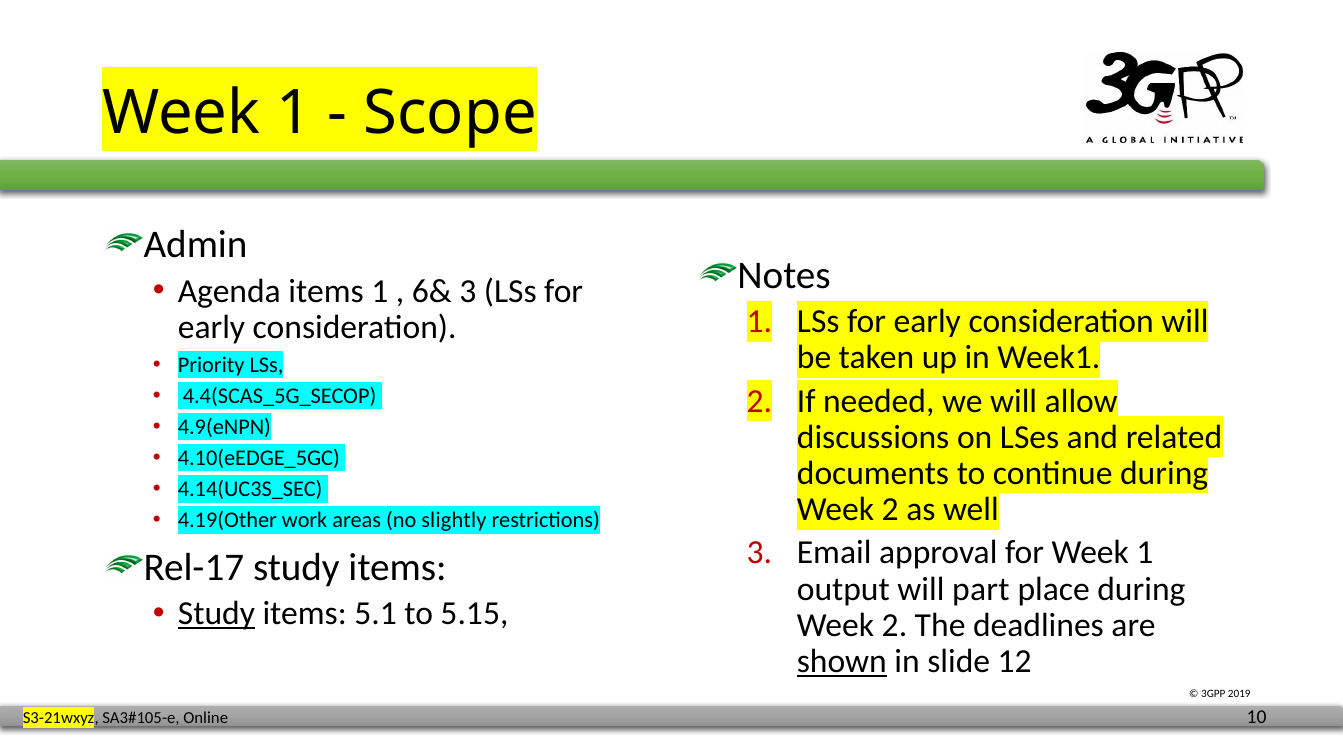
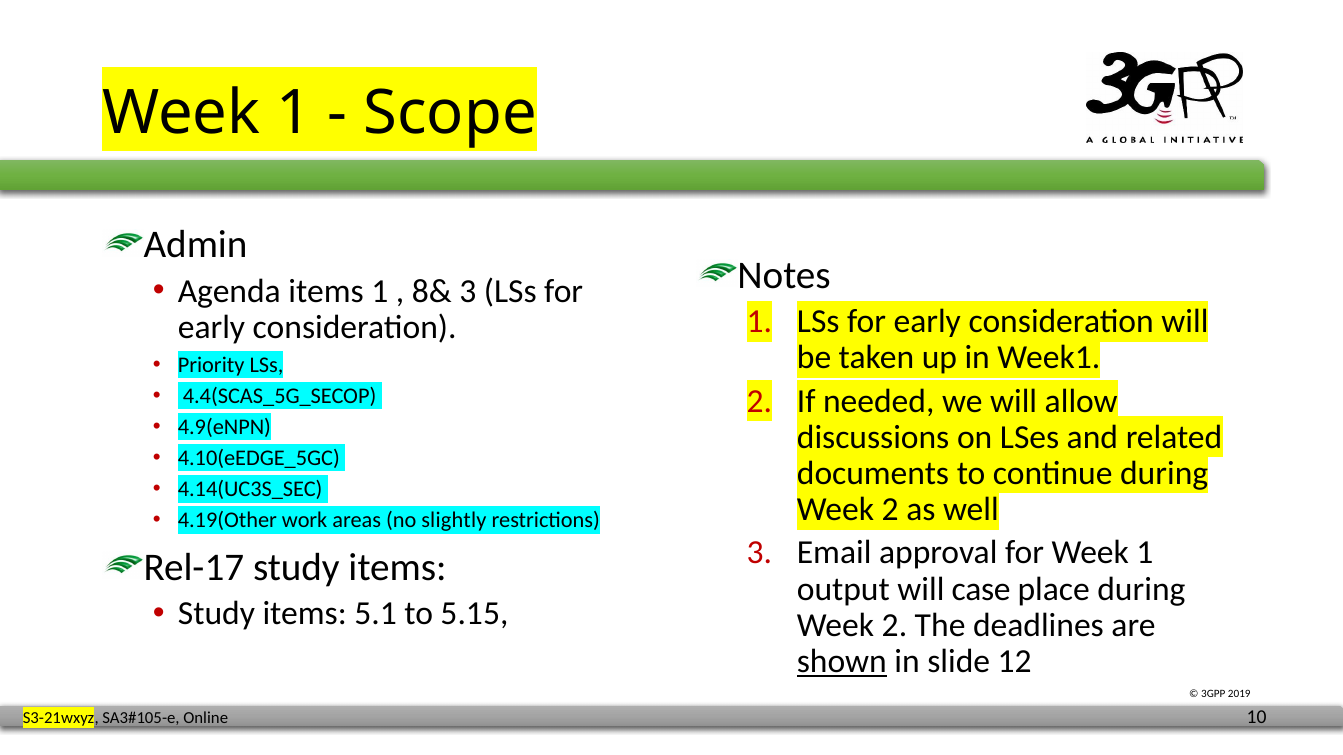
6&: 6& -> 8&
part: part -> case
Study at (216, 614) underline: present -> none
